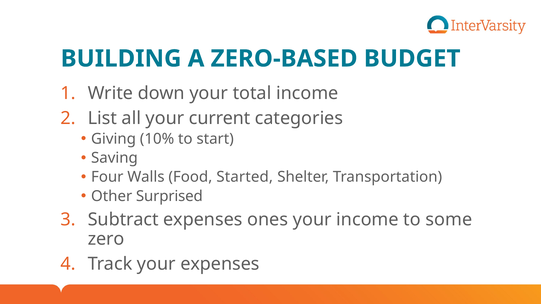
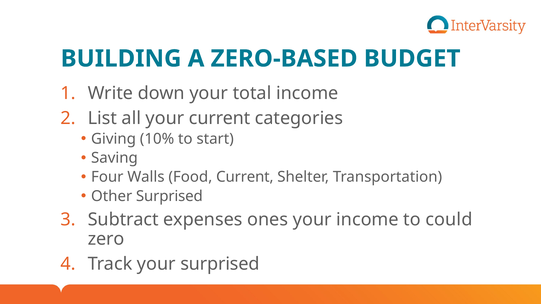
Food Started: Started -> Current
some: some -> could
your expenses: expenses -> surprised
